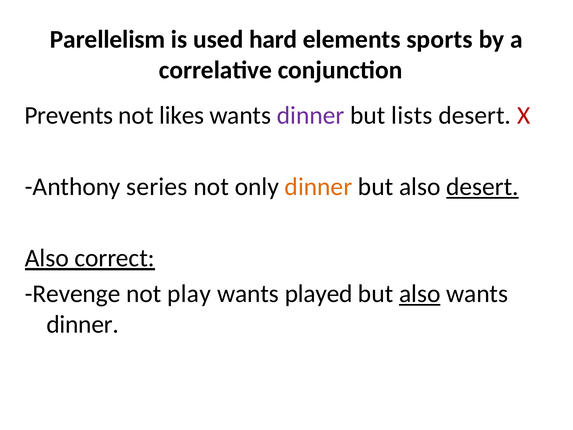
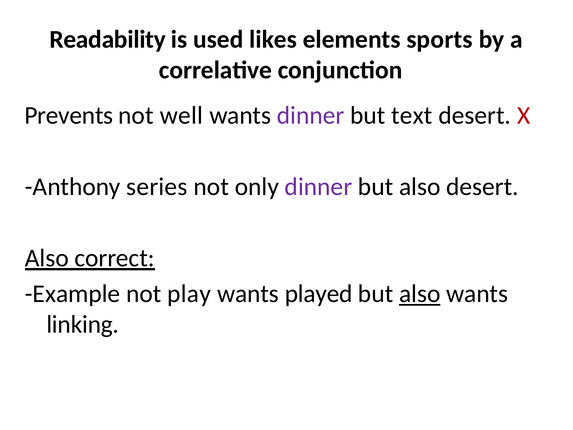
Parellelism: Parellelism -> Readability
hard: hard -> likes
likes: likes -> well
lists: lists -> text
dinner at (318, 187) colour: orange -> purple
desert at (482, 187) underline: present -> none
Revenge: Revenge -> Example
dinner at (83, 324): dinner -> linking
